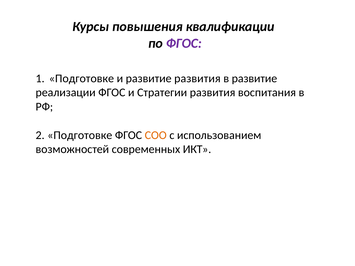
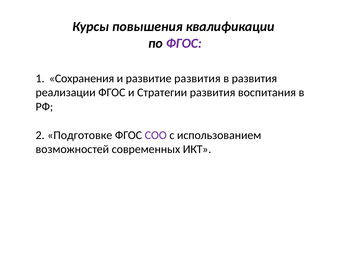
Подготовке at (81, 78): Подготовке -> Сохранения
в развитие: развитие -> развития
СОО colour: orange -> purple
